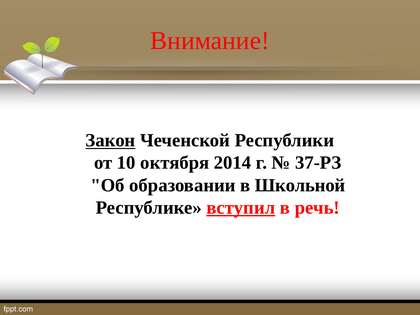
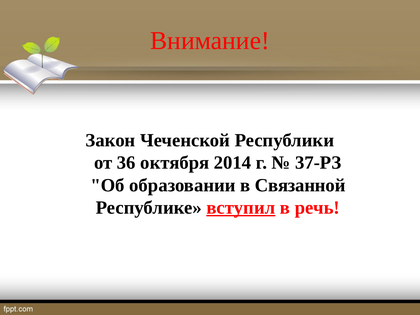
Закон underline: present -> none
10: 10 -> 36
Школьной: Школьной -> Связанной
